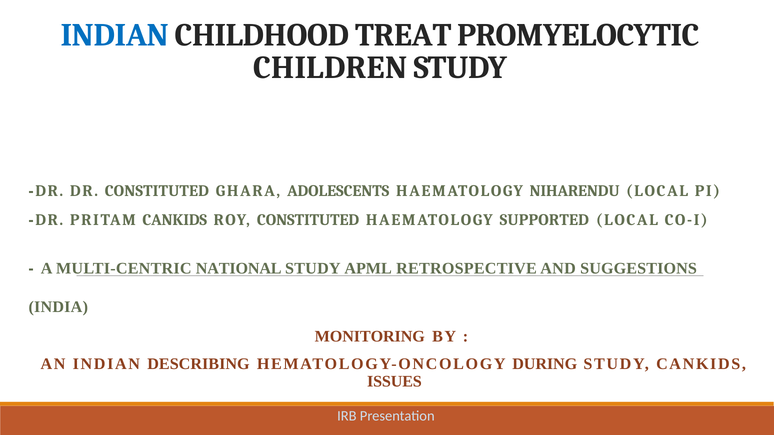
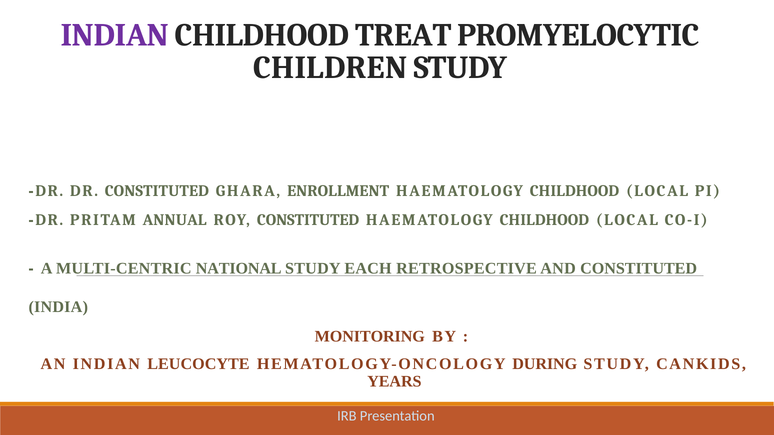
INDIAN at (115, 35) colour: blue -> purple
ADOLESCENTS: ADOLESCENTS -> ENROLLMENT
NIHARENDU at (575, 191): NIHARENDU -> CHILDHOOD
PRITAM CANKIDS: CANKIDS -> ANNUAL
SUPPORTED at (544, 220): SUPPORTED -> CHILDHOOD
APML: APML -> EACH
AND SUGGESTIONS: SUGGESTIONS -> CONSTITUTED
DESCRIBING: DESCRIBING -> LEUCOCYTE
ISSUES: ISSUES -> YEARS
